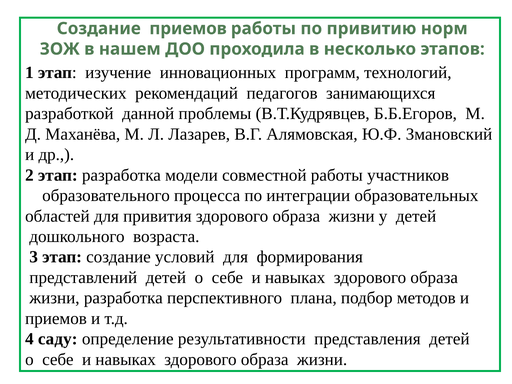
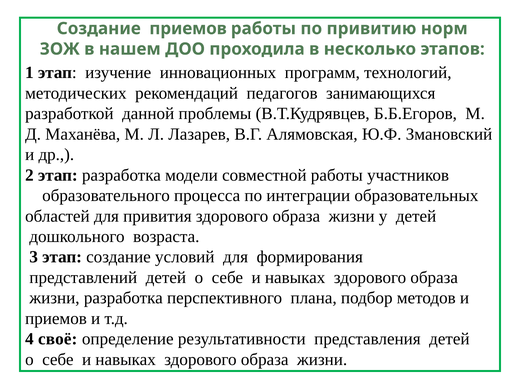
саду: саду -> своё
